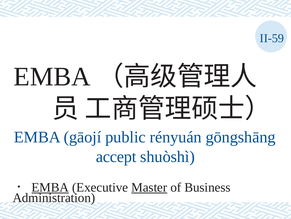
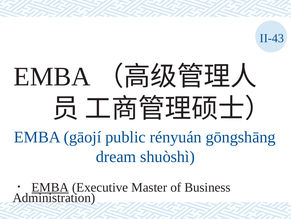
II-59: II-59 -> II-43
accept: accept -> dream
Master underline: present -> none
